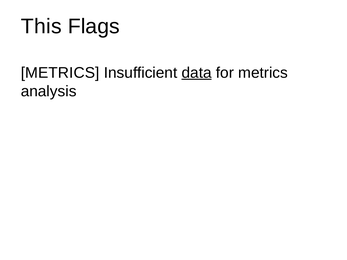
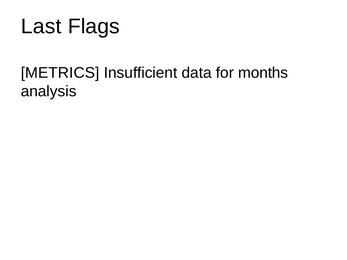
This: This -> Last
data underline: present -> none
for metrics: metrics -> months
